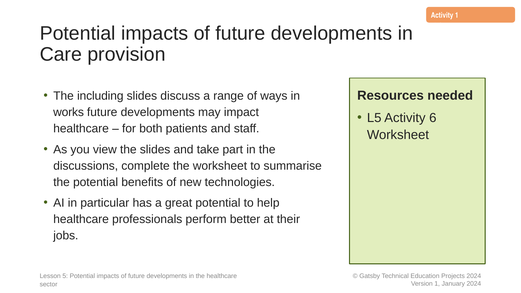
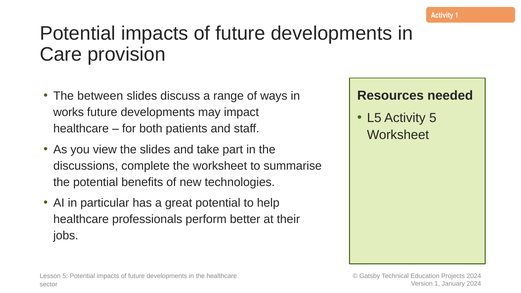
including: including -> between
Activity 6: 6 -> 5
